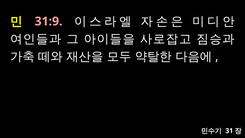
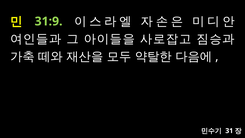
31:9 colour: pink -> light green
